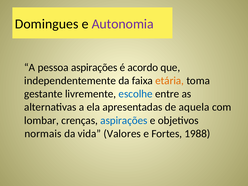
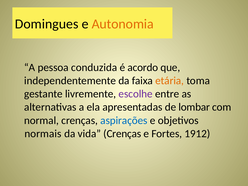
Autonomia colour: purple -> orange
pessoa aspirações: aspirações -> conduzida
escolhe colour: blue -> purple
aquela: aquela -> lombar
lombar: lombar -> normal
vida Valores: Valores -> Crenças
1988: 1988 -> 1912
